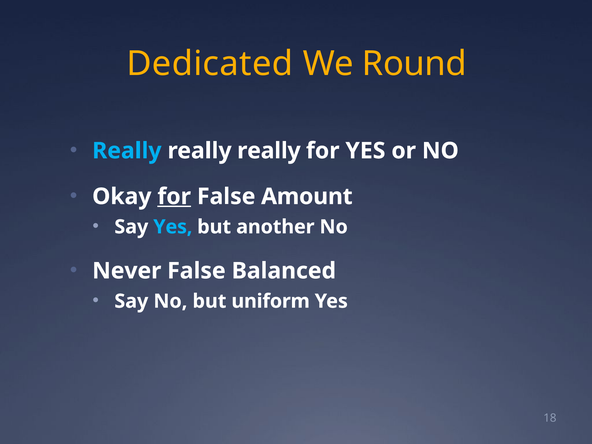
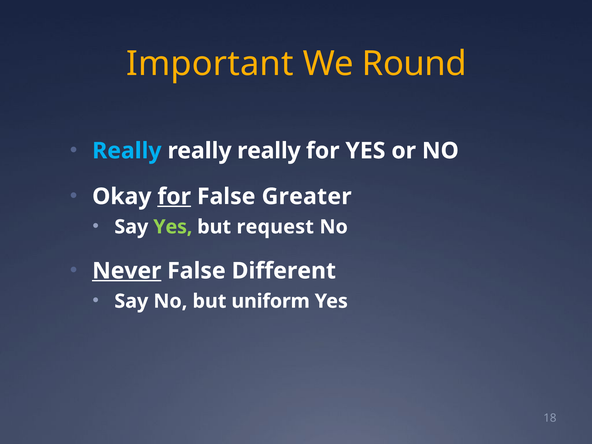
Dedicated: Dedicated -> Important
Amount: Amount -> Greater
Yes at (173, 227) colour: light blue -> light green
another: another -> request
Never underline: none -> present
Balanced: Balanced -> Different
